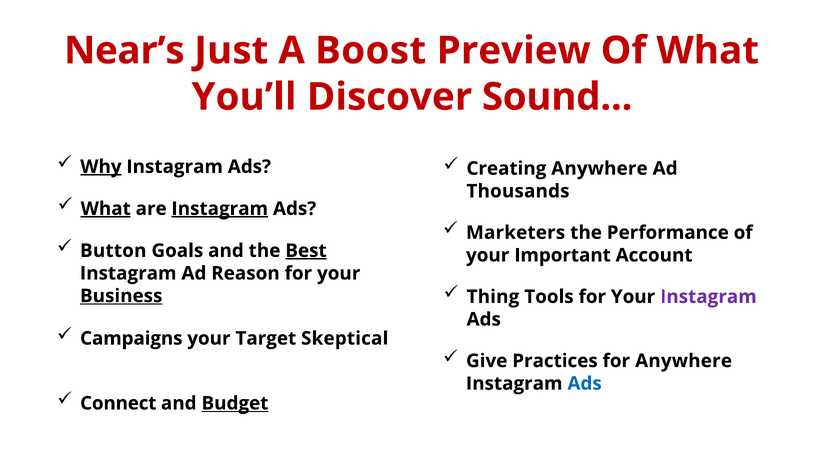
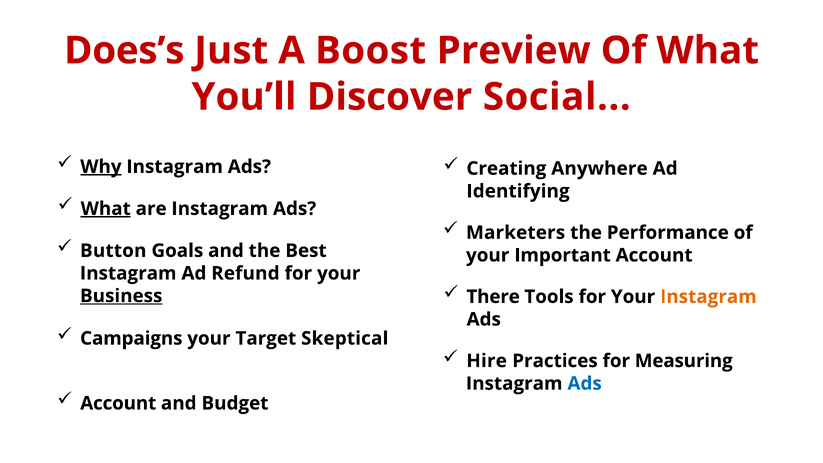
Near’s: Near’s -> Does’s
Sound: Sound -> Social
Thousands: Thousands -> Identifying
Instagram at (220, 209) underline: present -> none
Best underline: present -> none
Reason: Reason -> Refund
Thing: Thing -> There
Instagram at (708, 297) colour: purple -> orange
Give: Give -> Hire
for Anywhere: Anywhere -> Measuring
Connect at (118, 403): Connect -> Account
Budget underline: present -> none
